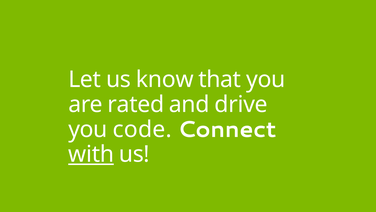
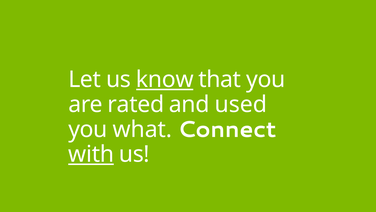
know underline: none -> present
drive: drive -> used
code: code -> what
